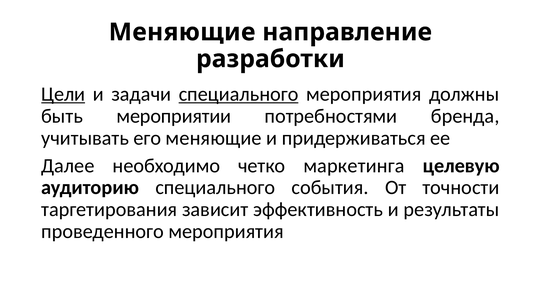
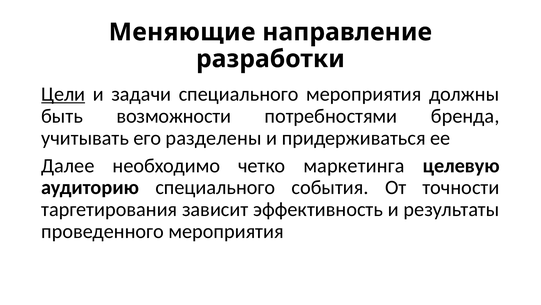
специального at (239, 94) underline: present -> none
мероприятии: мероприятии -> возможности
его меняющие: меняющие -> разделены
